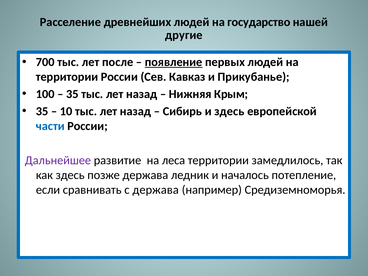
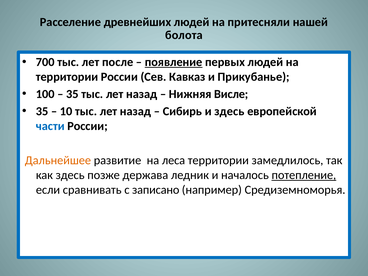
государство: государство -> притесняли
другие: другие -> болота
Крым: Крым -> Висле
Дальнейшее colour: purple -> orange
потепление underline: none -> present
с держава: держава -> записано
